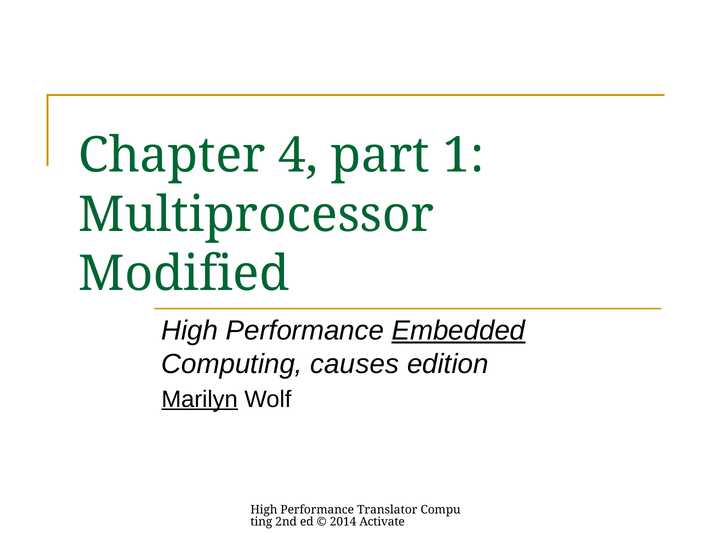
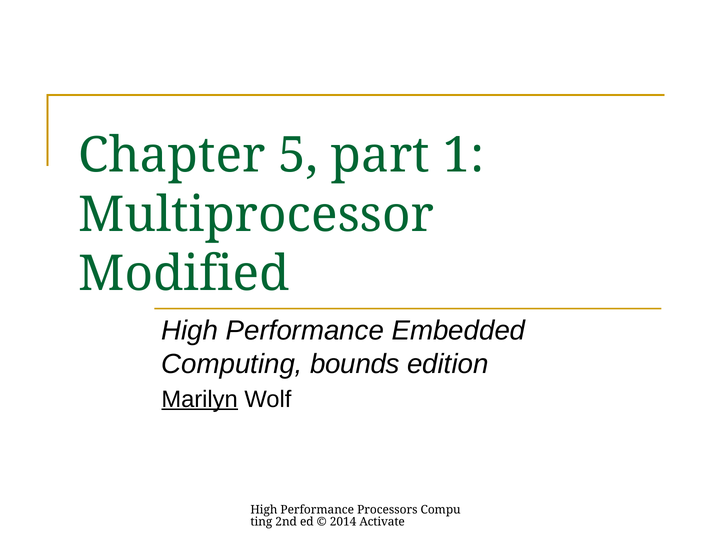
4: 4 -> 5
Embedded underline: present -> none
causes: causes -> bounds
Translator: Translator -> Processors
